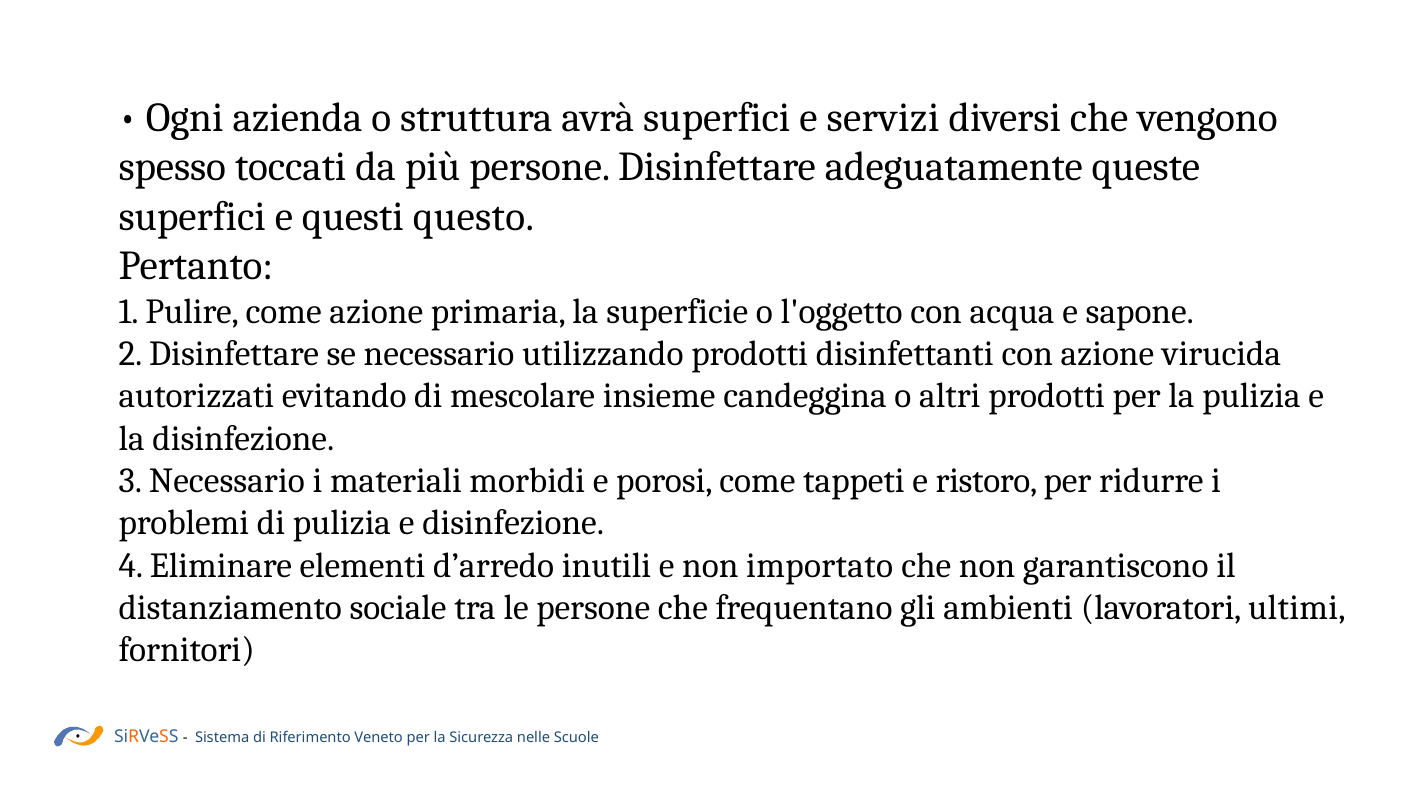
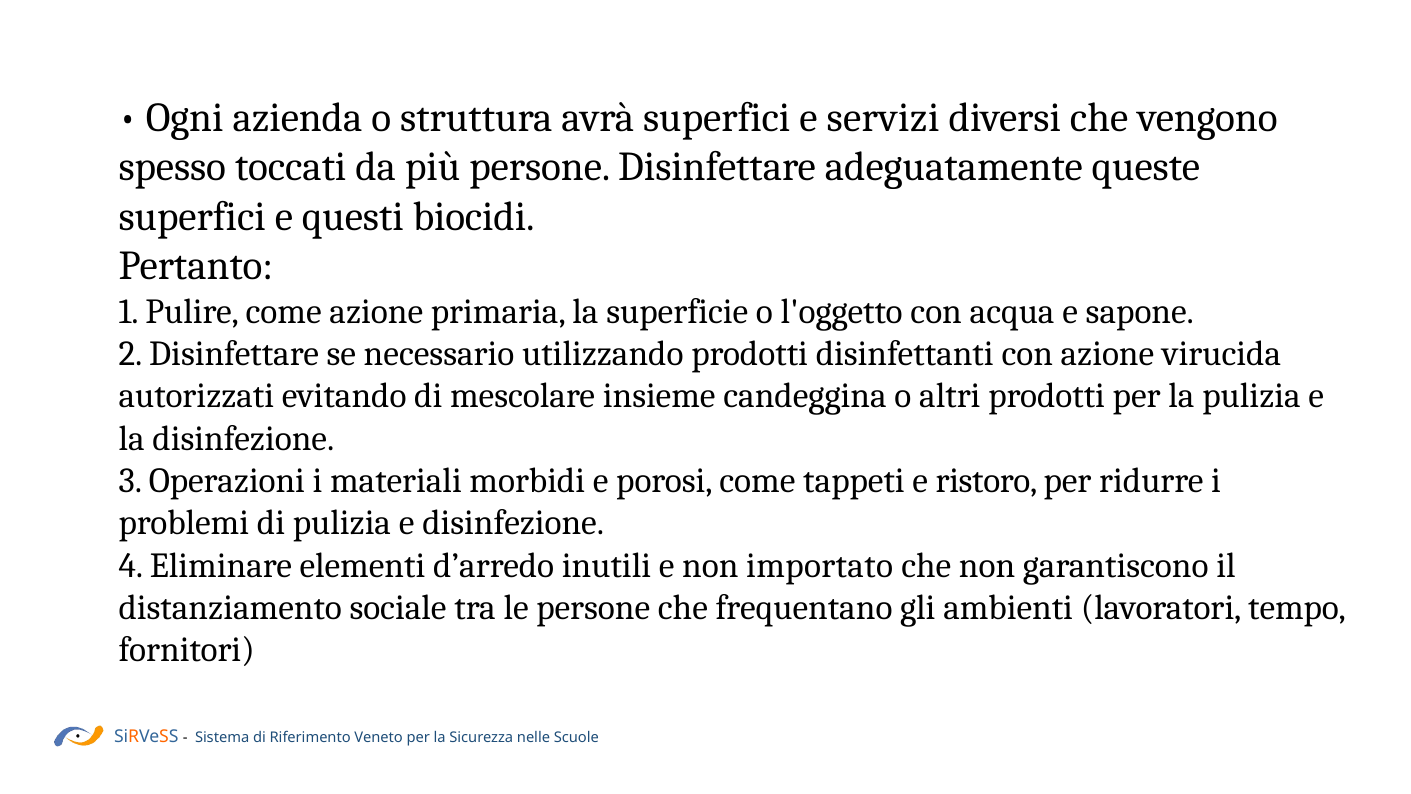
questo: questo -> biocidi
3 Necessario: Necessario -> Operazioni
ultimi: ultimi -> tempo
